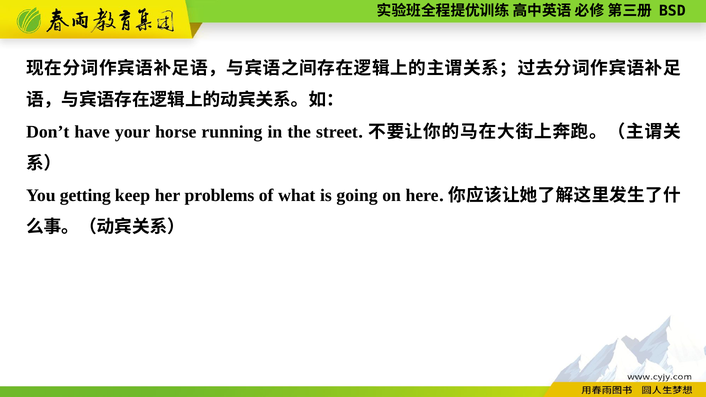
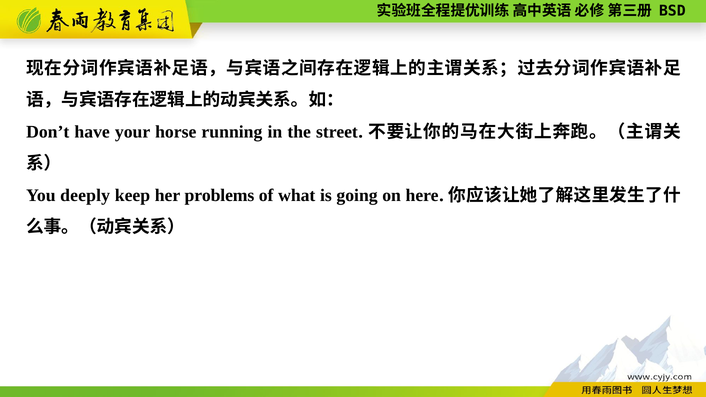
getting: getting -> deeply
